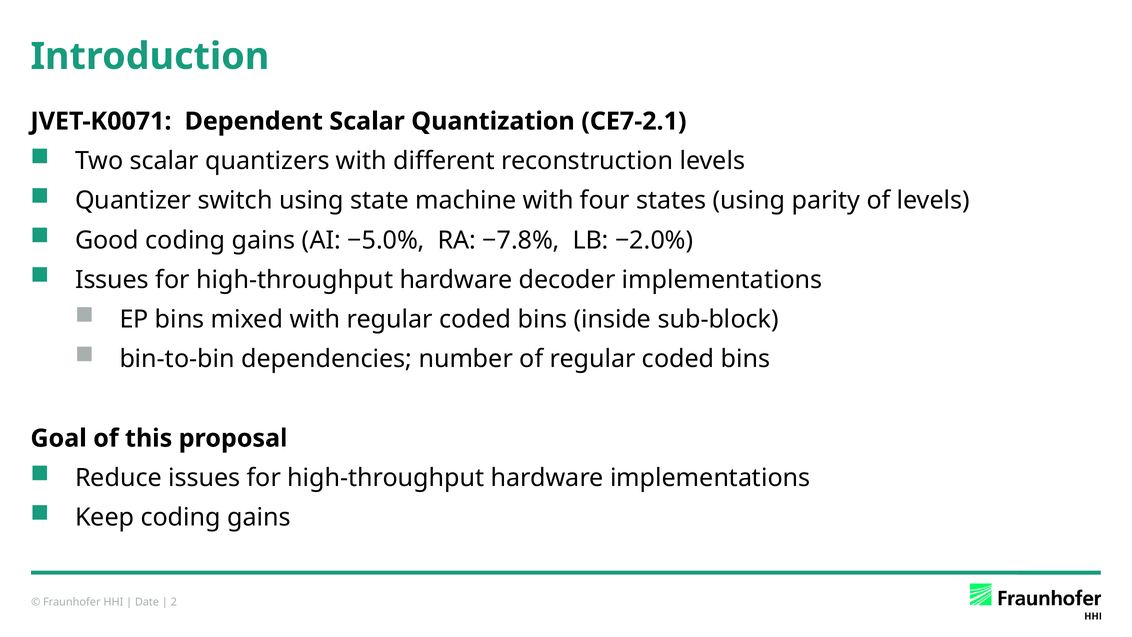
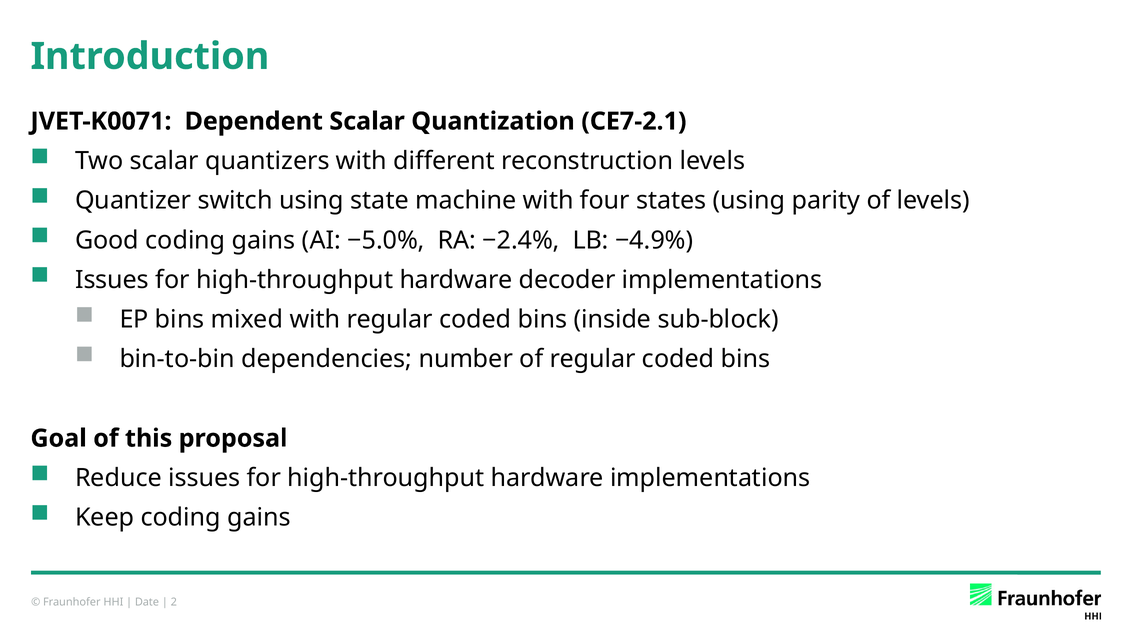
−7.8%: −7.8% -> −2.4%
−2.0%: −2.0% -> −4.9%
